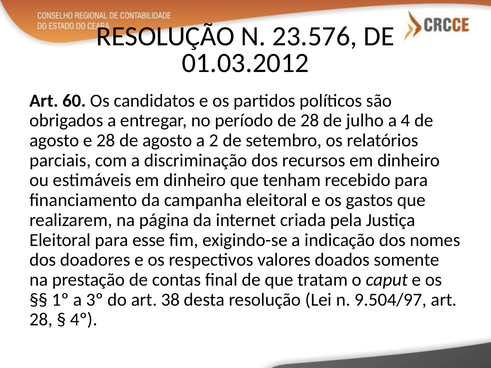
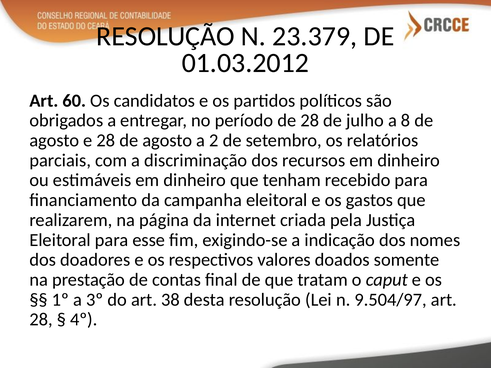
23.576: 23.576 -> 23.379
4: 4 -> 8
